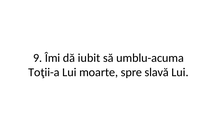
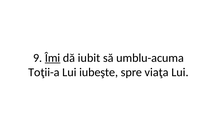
Îmi underline: none -> present
moarte: moarte -> iubeşte
slavă: slavă -> viaţa
